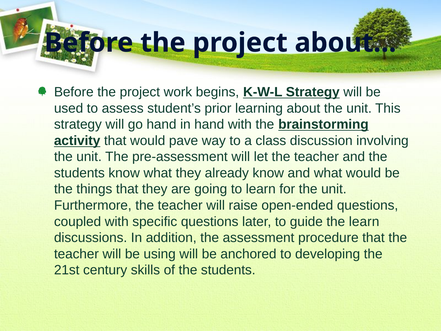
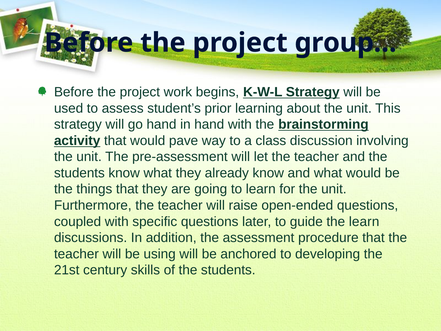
about…: about… -> group…
